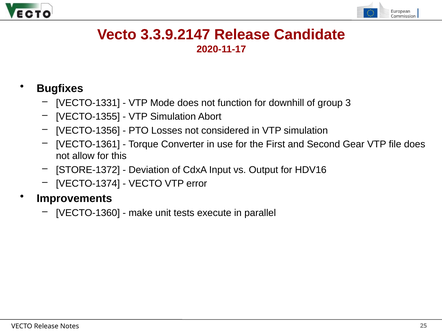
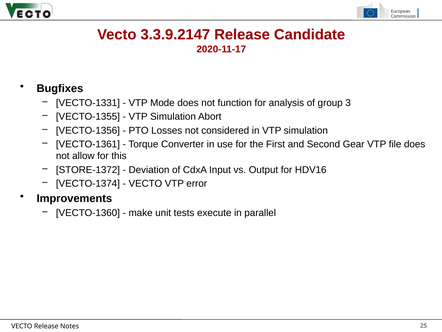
downhill: downhill -> analysis
